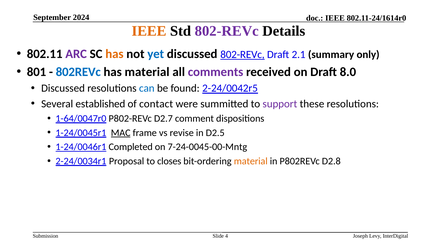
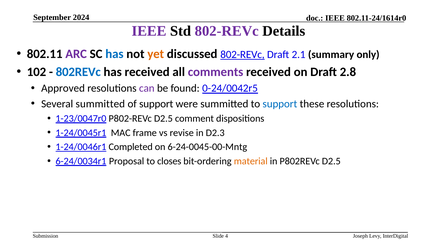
IEEE at (149, 31) colour: orange -> purple
has at (114, 54) colour: orange -> blue
yet colour: blue -> orange
801: 801 -> 102
has material: material -> received
8.0: 8.0 -> 2.8
Discussed at (63, 88): Discussed -> Approved
can colour: blue -> purple
2-24/0042r5: 2-24/0042r5 -> 0-24/0042r5
Several established: established -> summitted
of contact: contact -> support
support at (280, 104) colour: purple -> blue
1-64/0047r0: 1-64/0047r0 -> 1-23/0047r0
P802-REVc D2.7: D2.7 -> D2.5
MAC underline: present -> none
D2.5: D2.5 -> D2.3
7-24-0045-00-Mntg: 7-24-0045-00-Mntg -> 6-24-0045-00-Mntg
2-24/0034r1: 2-24/0034r1 -> 6-24/0034r1
P802REVc D2.8: D2.8 -> D2.5
